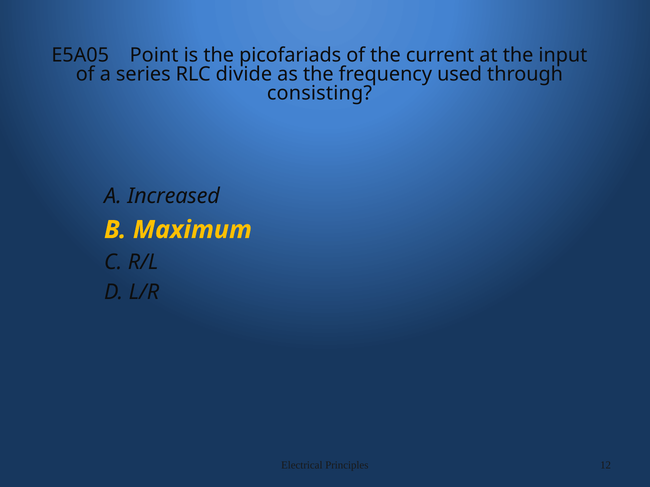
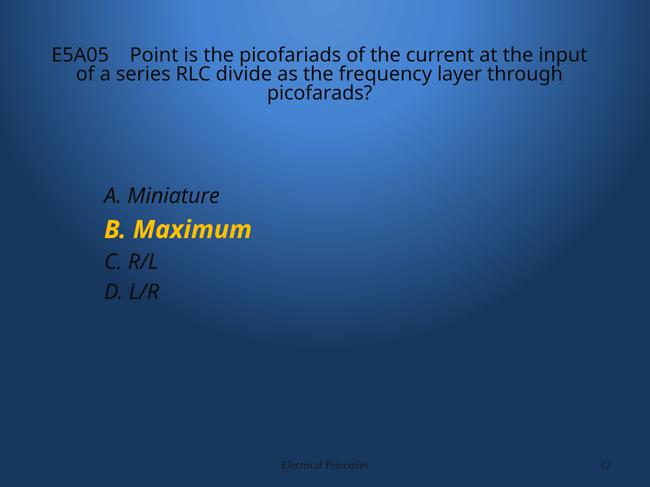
used: used -> layer
consisting: consisting -> picofarads
Increased: Increased -> Miniature
